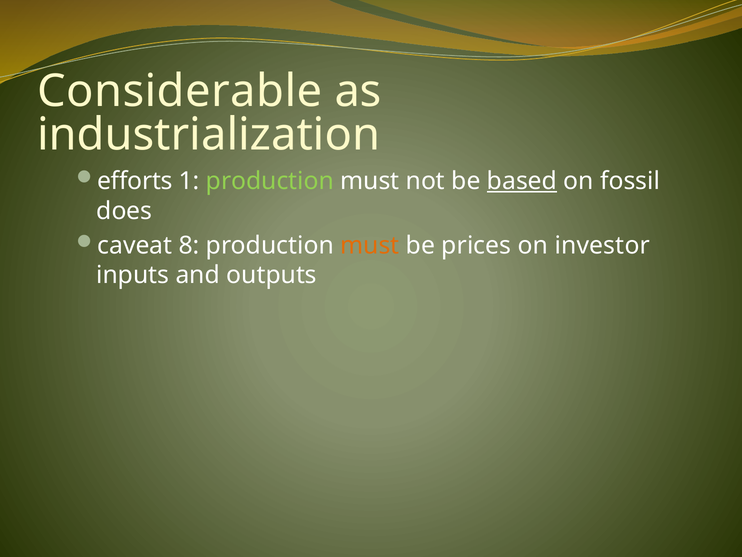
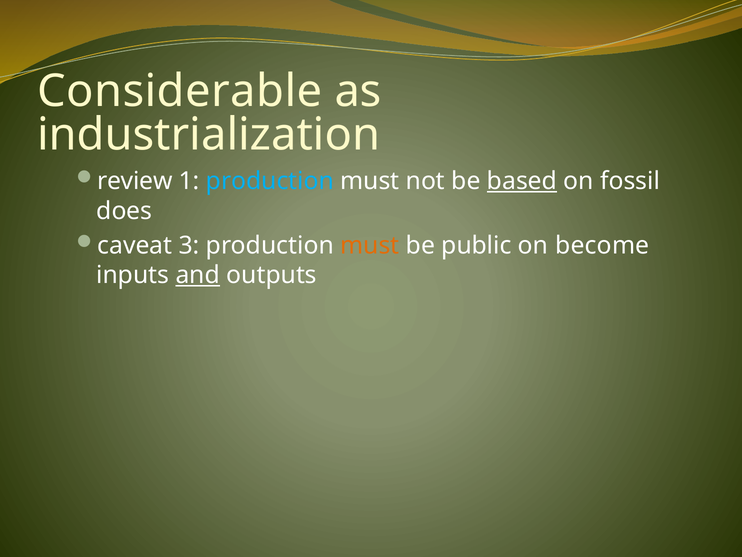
efforts: efforts -> review
production at (270, 181) colour: light green -> light blue
8: 8 -> 3
prices: prices -> public
investor: investor -> become
and underline: none -> present
